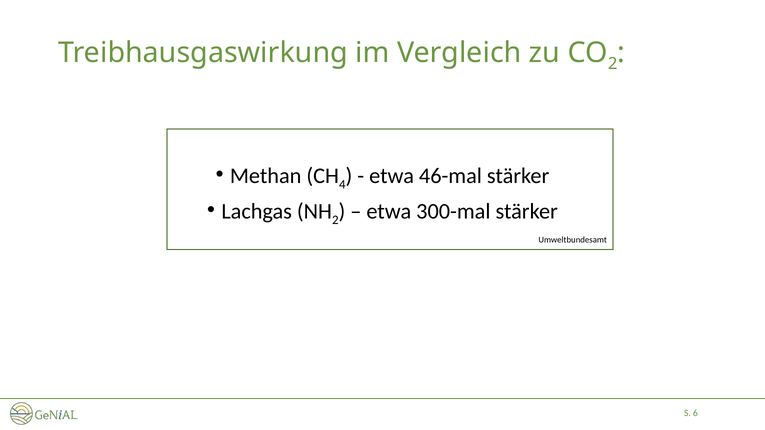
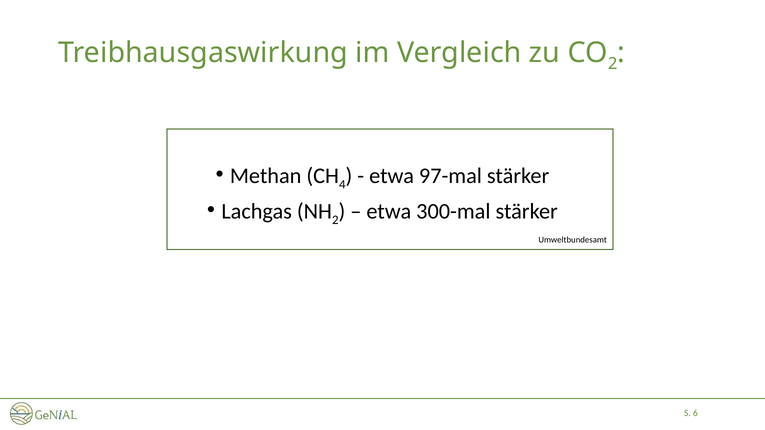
46-mal: 46-mal -> 97-mal
